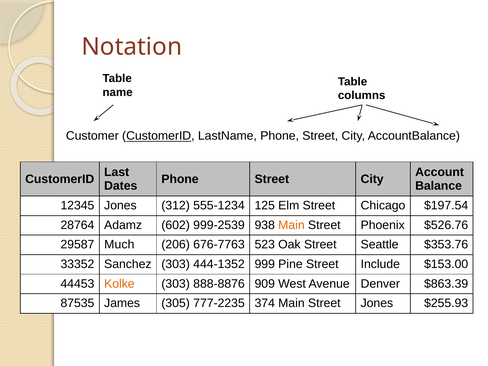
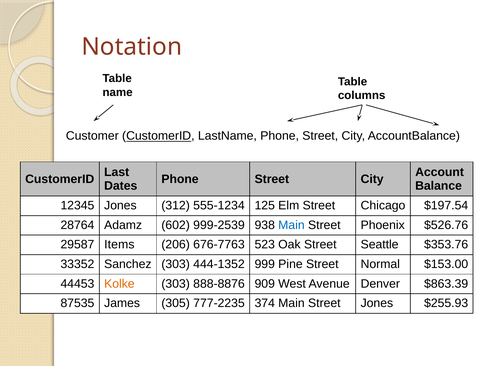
Main at (291, 225) colour: orange -> blue
Much: Much -> Items
Include: Include -> Normal
